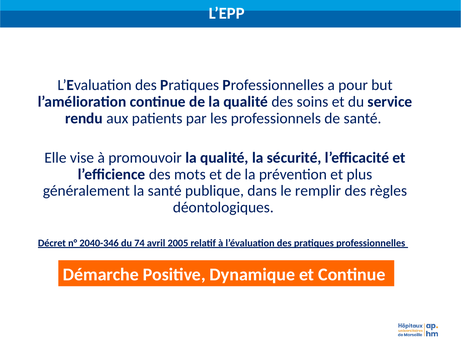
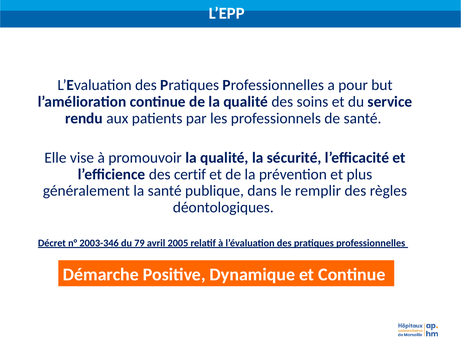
mots: mots -> certif
2040-346: 2040-346 -> 2003-346
74: 74 -> 79
